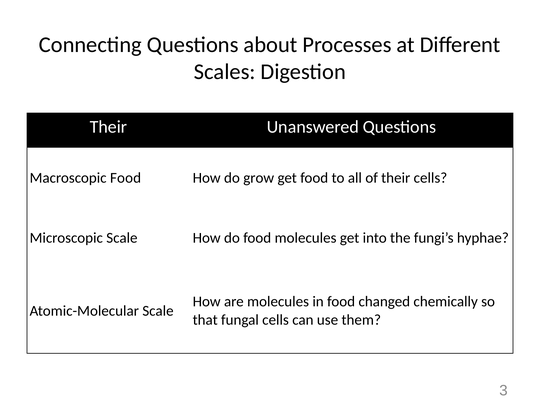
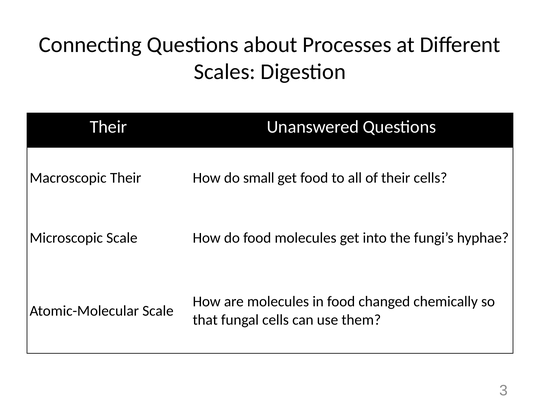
Macroscopic Food: Food -> Their
grow: grow -> small
